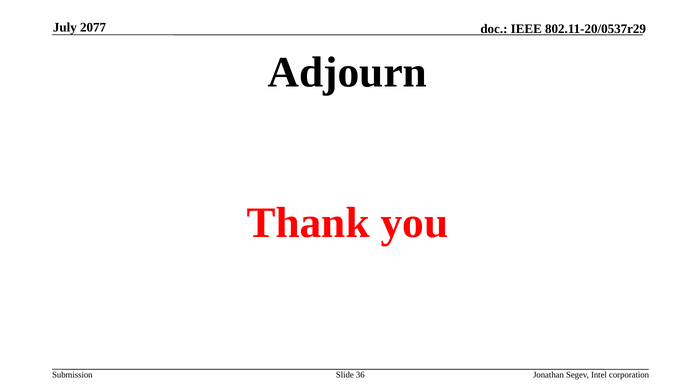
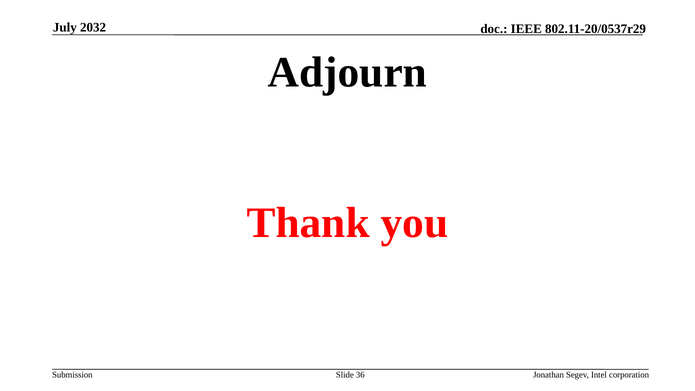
2077: 2077 -> 2032
